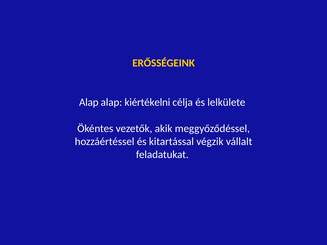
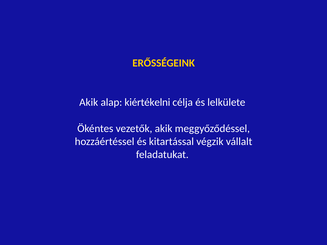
Alap at (89, 102): Alap -> Akik
